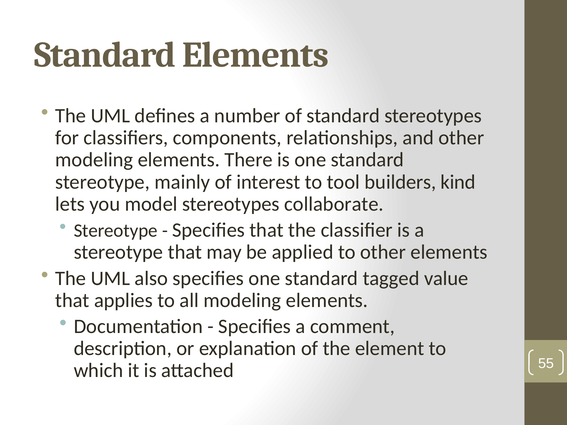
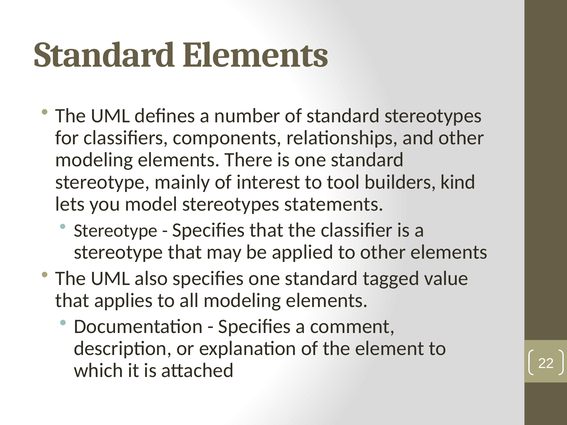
collaborate: collaborate -> statements
55: 55 -> 22
